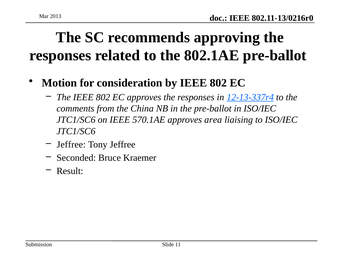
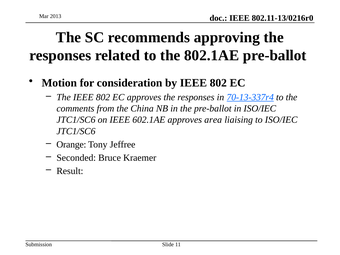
12-13-337r4: 12-13-337r4 -> 70-13-337r4
570.1AE: 570.1AE -> 602.1AE
Jeffree at (71, 144): Jeffree -> Orange
